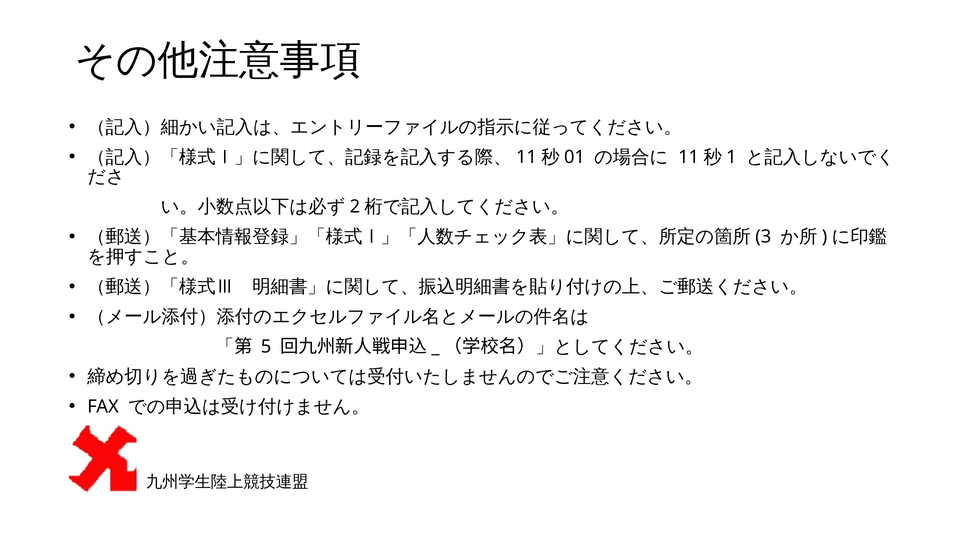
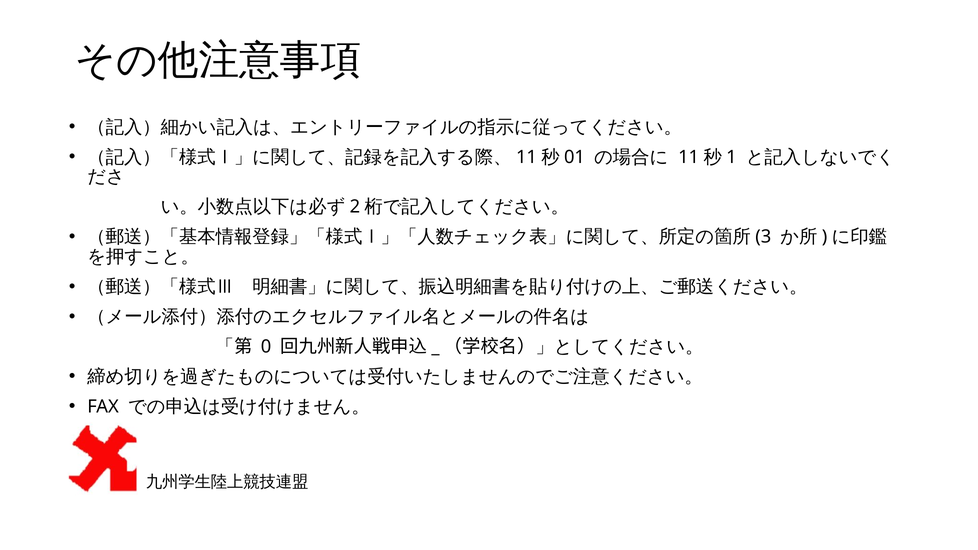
5: 5 -> 0
